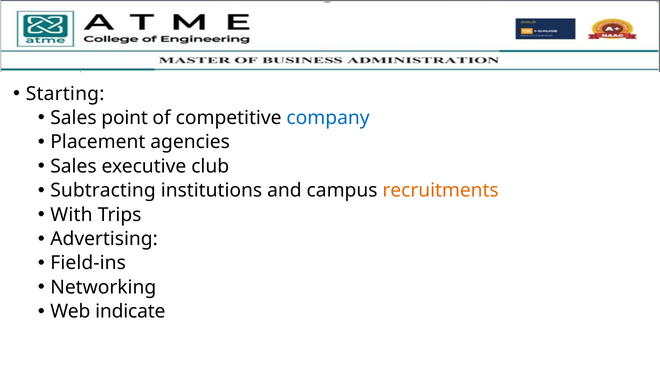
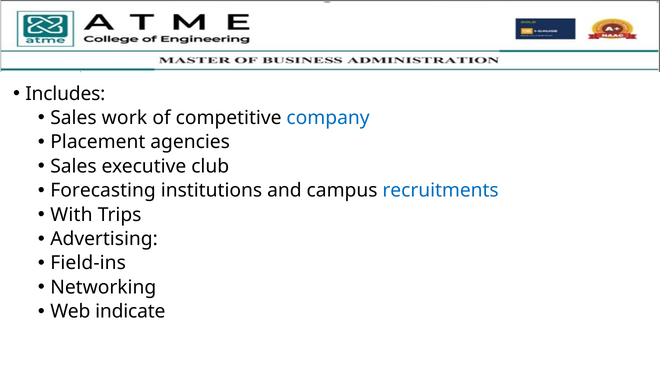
Starting: Starting -> Includes
point: point -> work
Subtracting: Subtracting -> Forecasting
recruitments colour: orange -> blue
